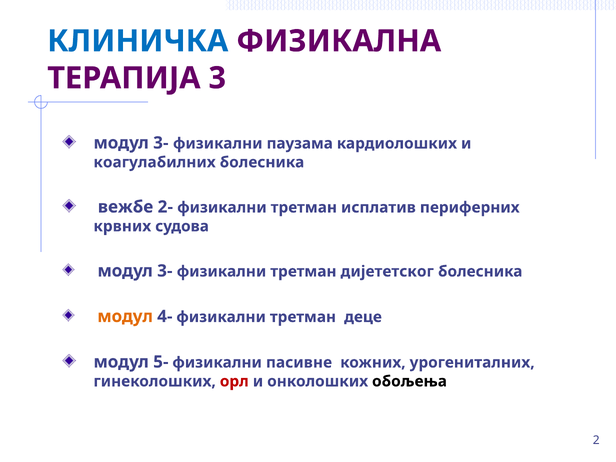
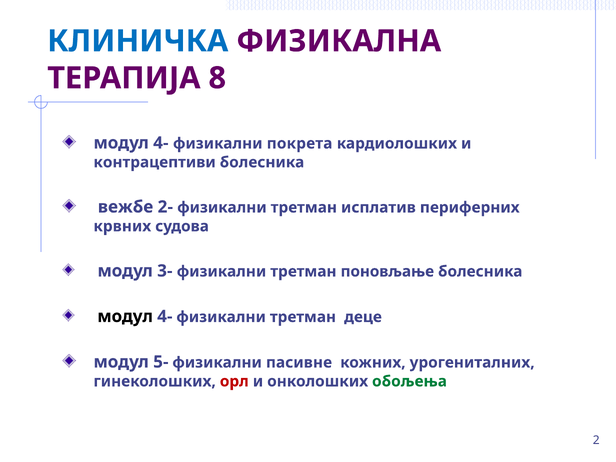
3: 3 -> 8
3- at (161, 143): 3- -> 4-
паузама: паузама -> покрета
коагулабилних: коагулабилних -> контрацептиви
дијететског: дијететског -> поновљање
модул at (125, 316) colour: orange -> black
обољења colour: black -> green
